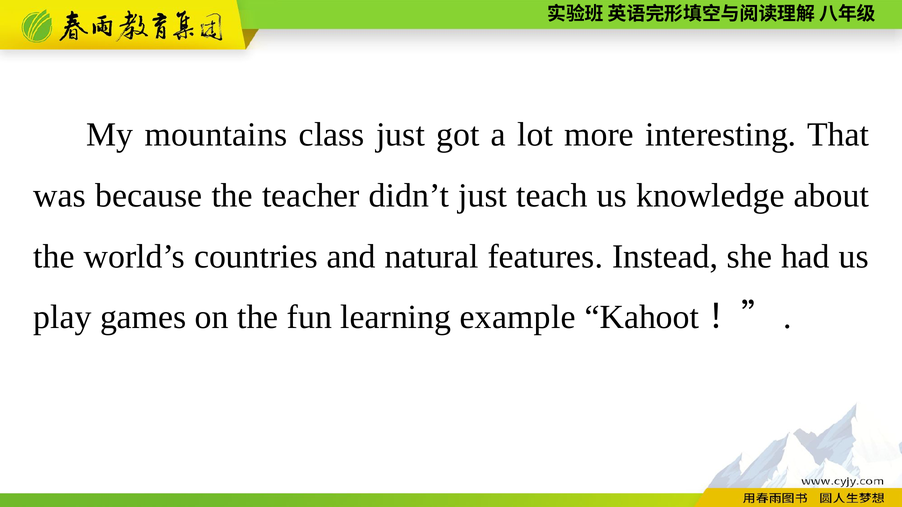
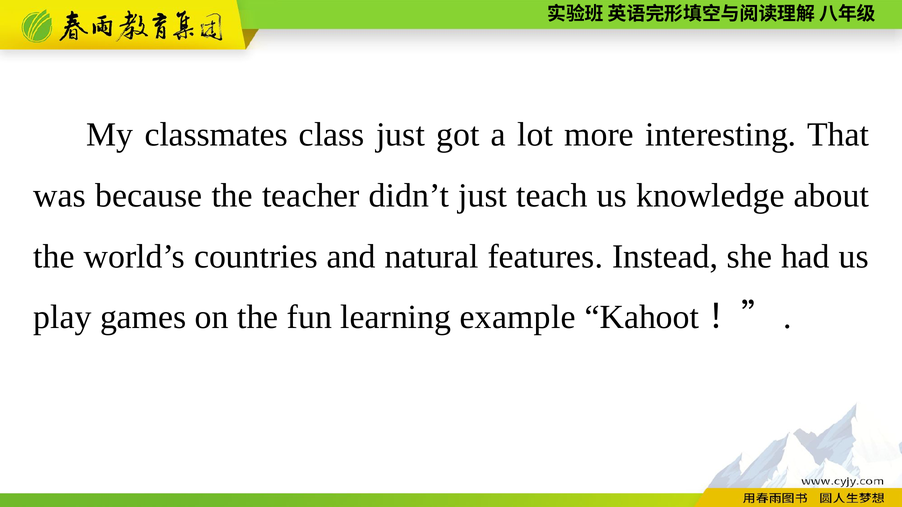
mountains: mountains -> classmates
